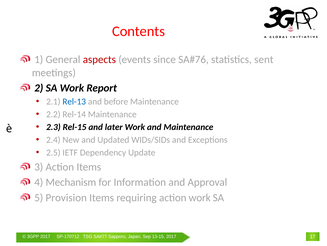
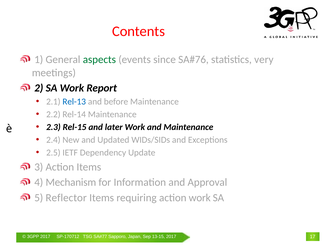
aspects colour: red -> green
sent: sent -> very
Provision: Provision -> Reflector
